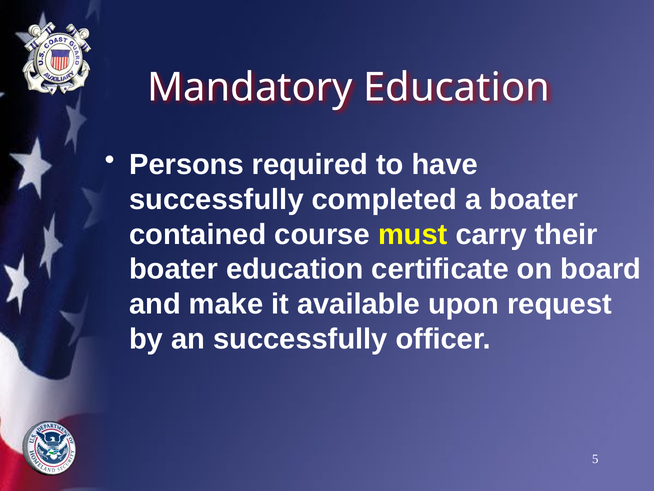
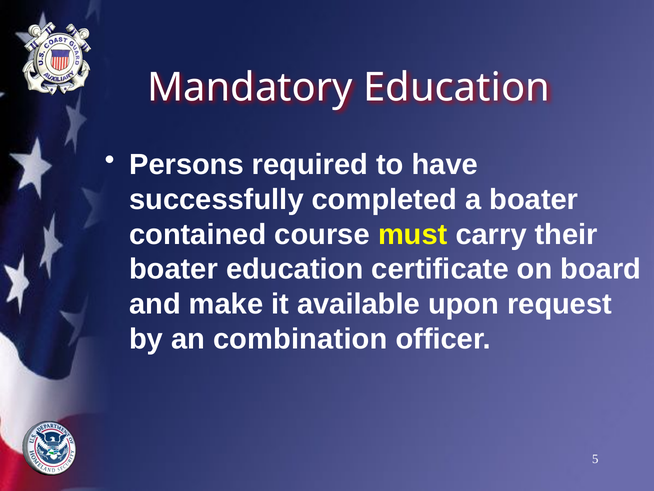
an successfully: successfully -> combination
